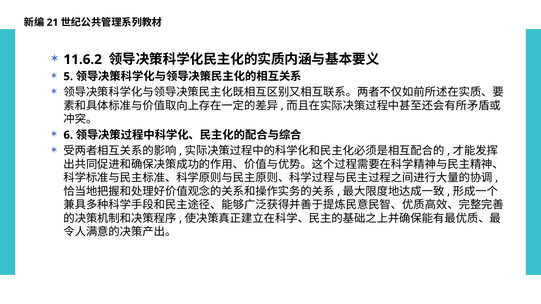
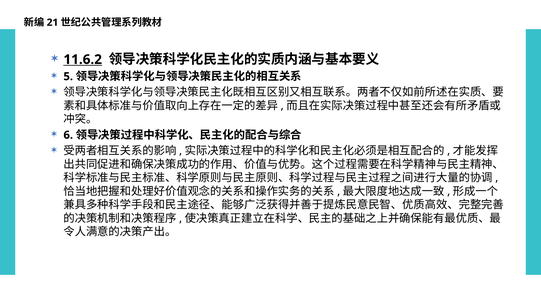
11.6.2 underline: none -> present
